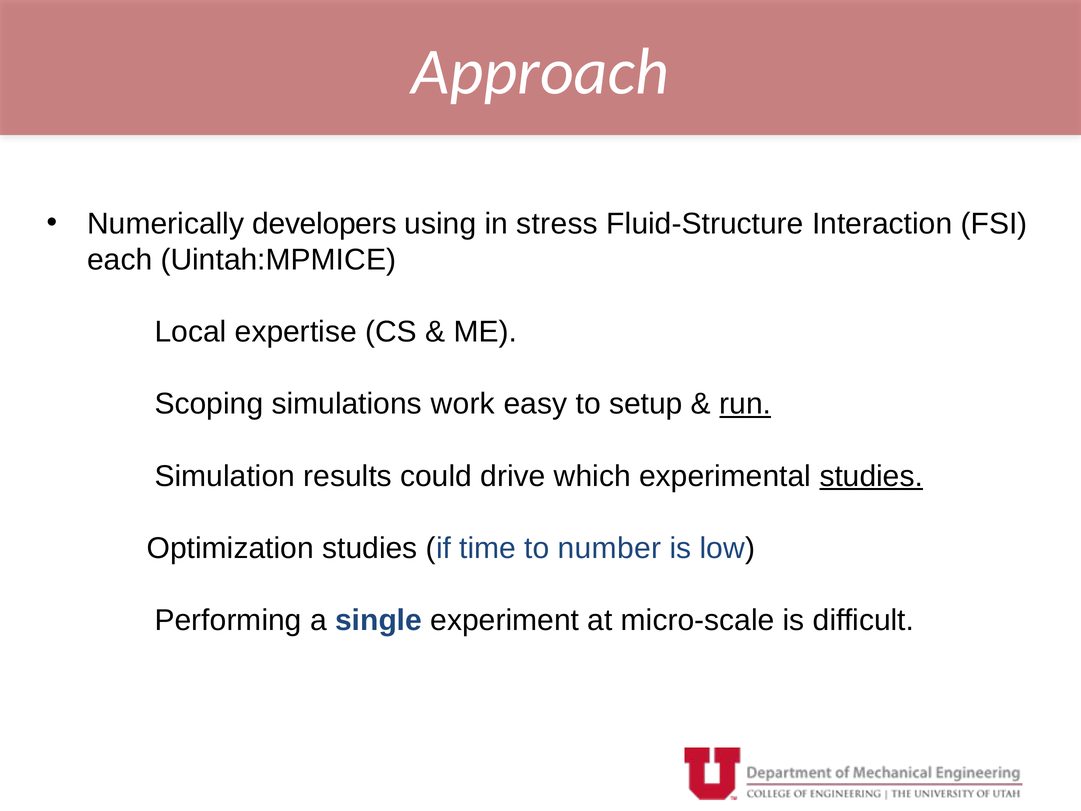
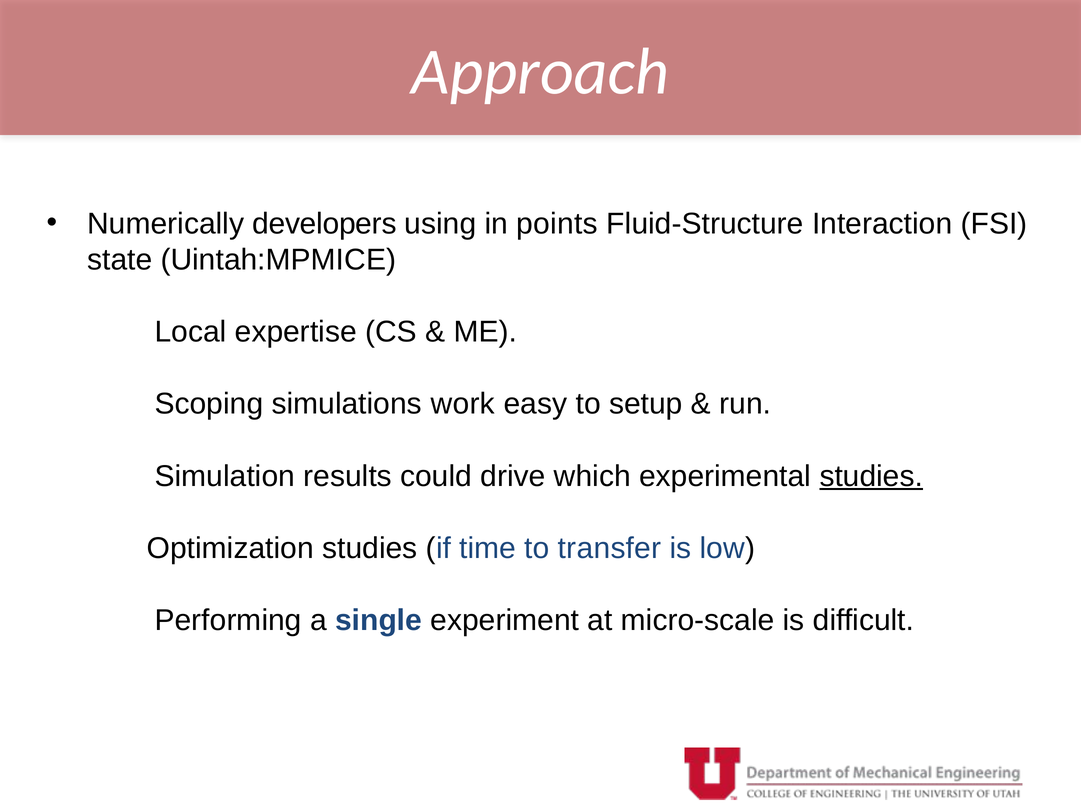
stress: stress -> points
each: each -> state
run underline: present -> none
number: number -> transfer
